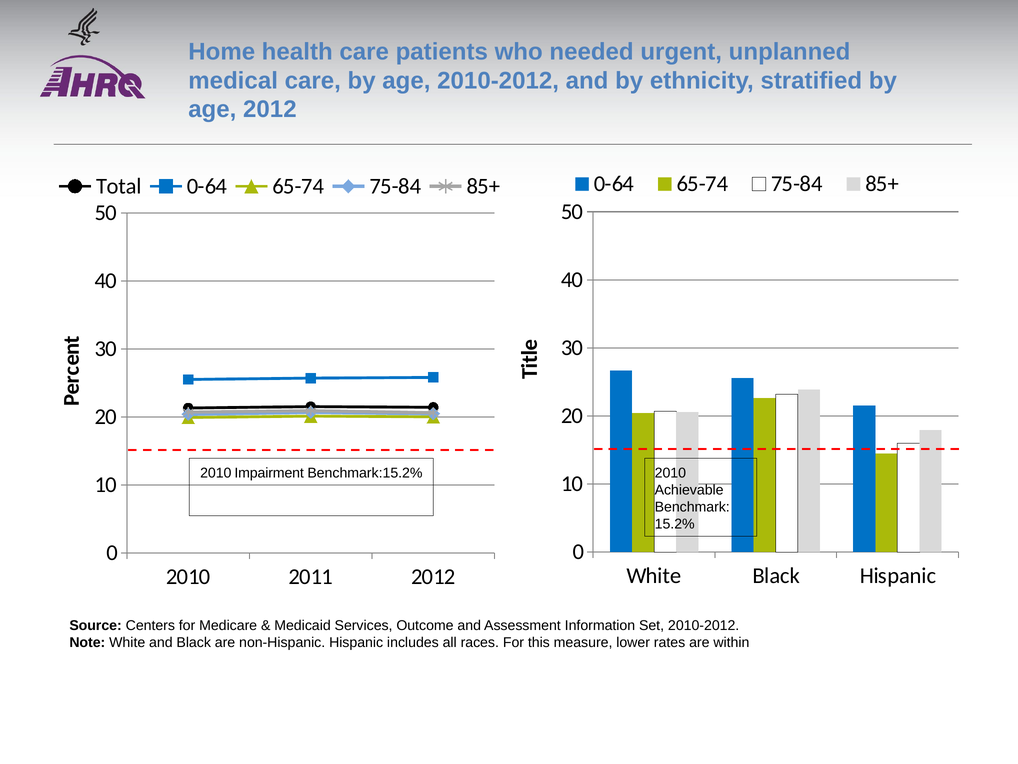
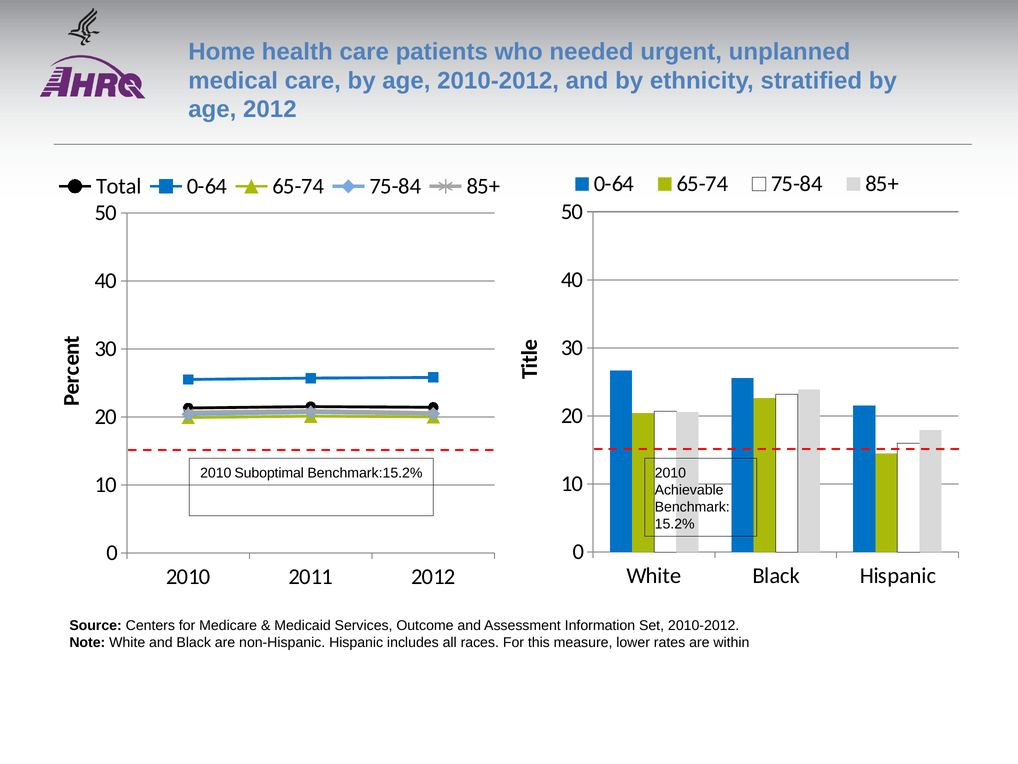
Impairment: Impairment -> Suboptimal
